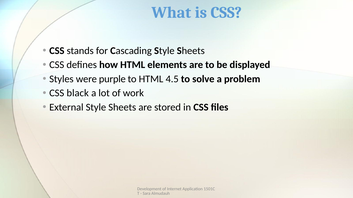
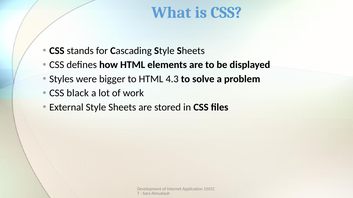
purple: purple -> bigger
4.5: 4.5 -> 4.3
